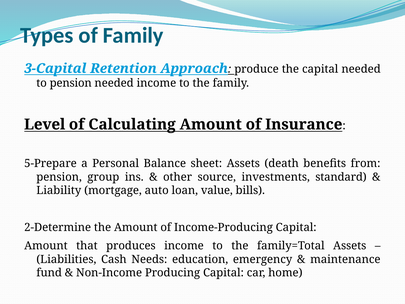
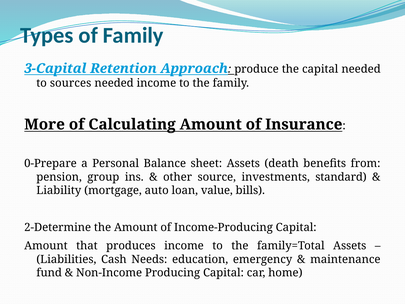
to pension: pension -> sources
Level: Level -> More
5-Prepare: 5-Prepare -> 0-Prepare
